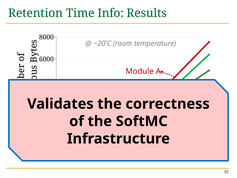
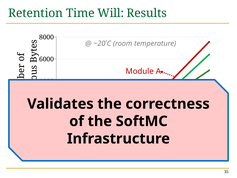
Info: Info -> Will
